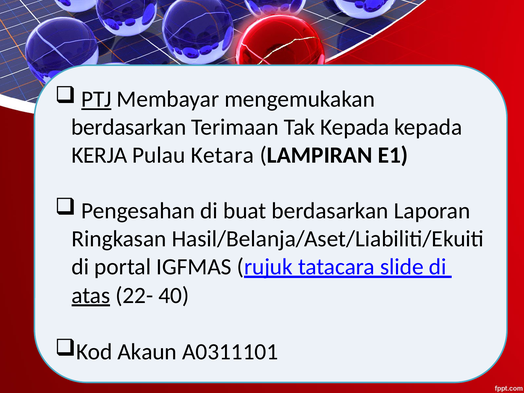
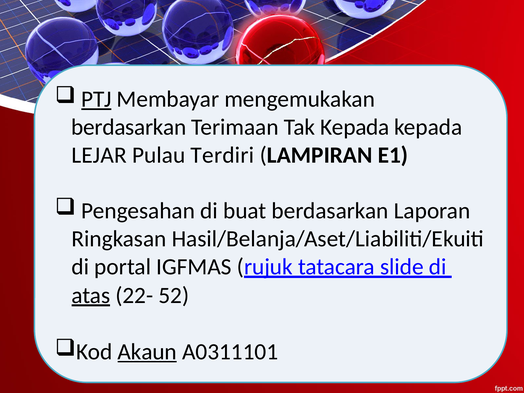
KERJA: KERJA -> LEJAR
Ketara: Ketara -> Terdiri
40: 40 -> 52
Akaun underline: none -> present
